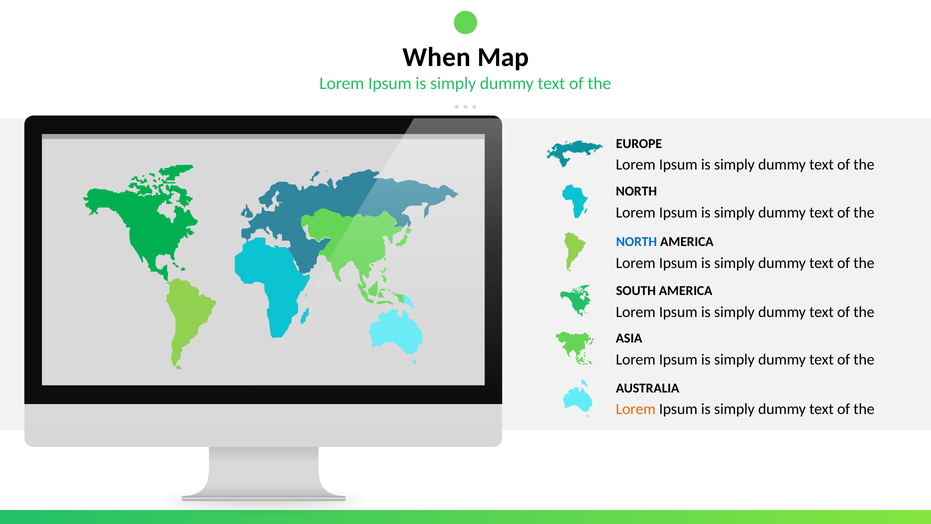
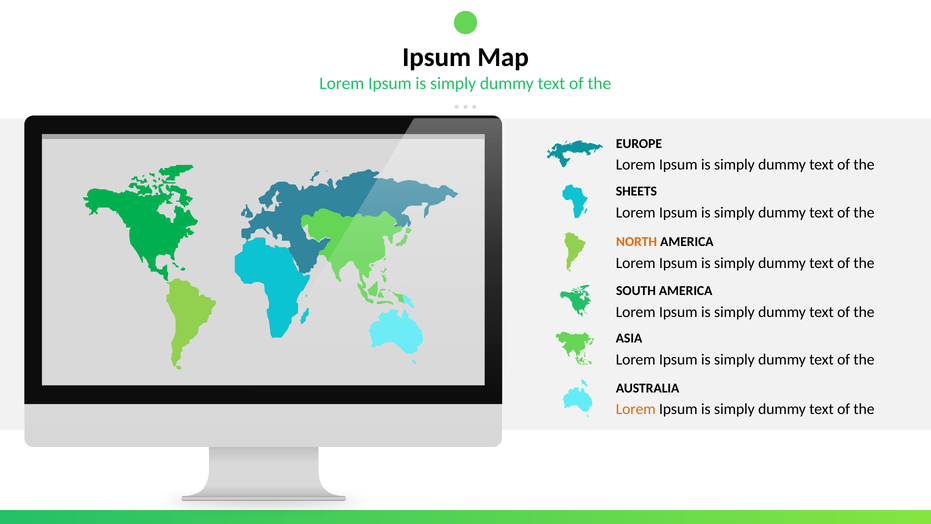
When at (437, 57): When -> Ipsum
NORTH at (636, 191): NORTH -> SHEETS
NORTH at (637, 242) colour: blue -> orange
